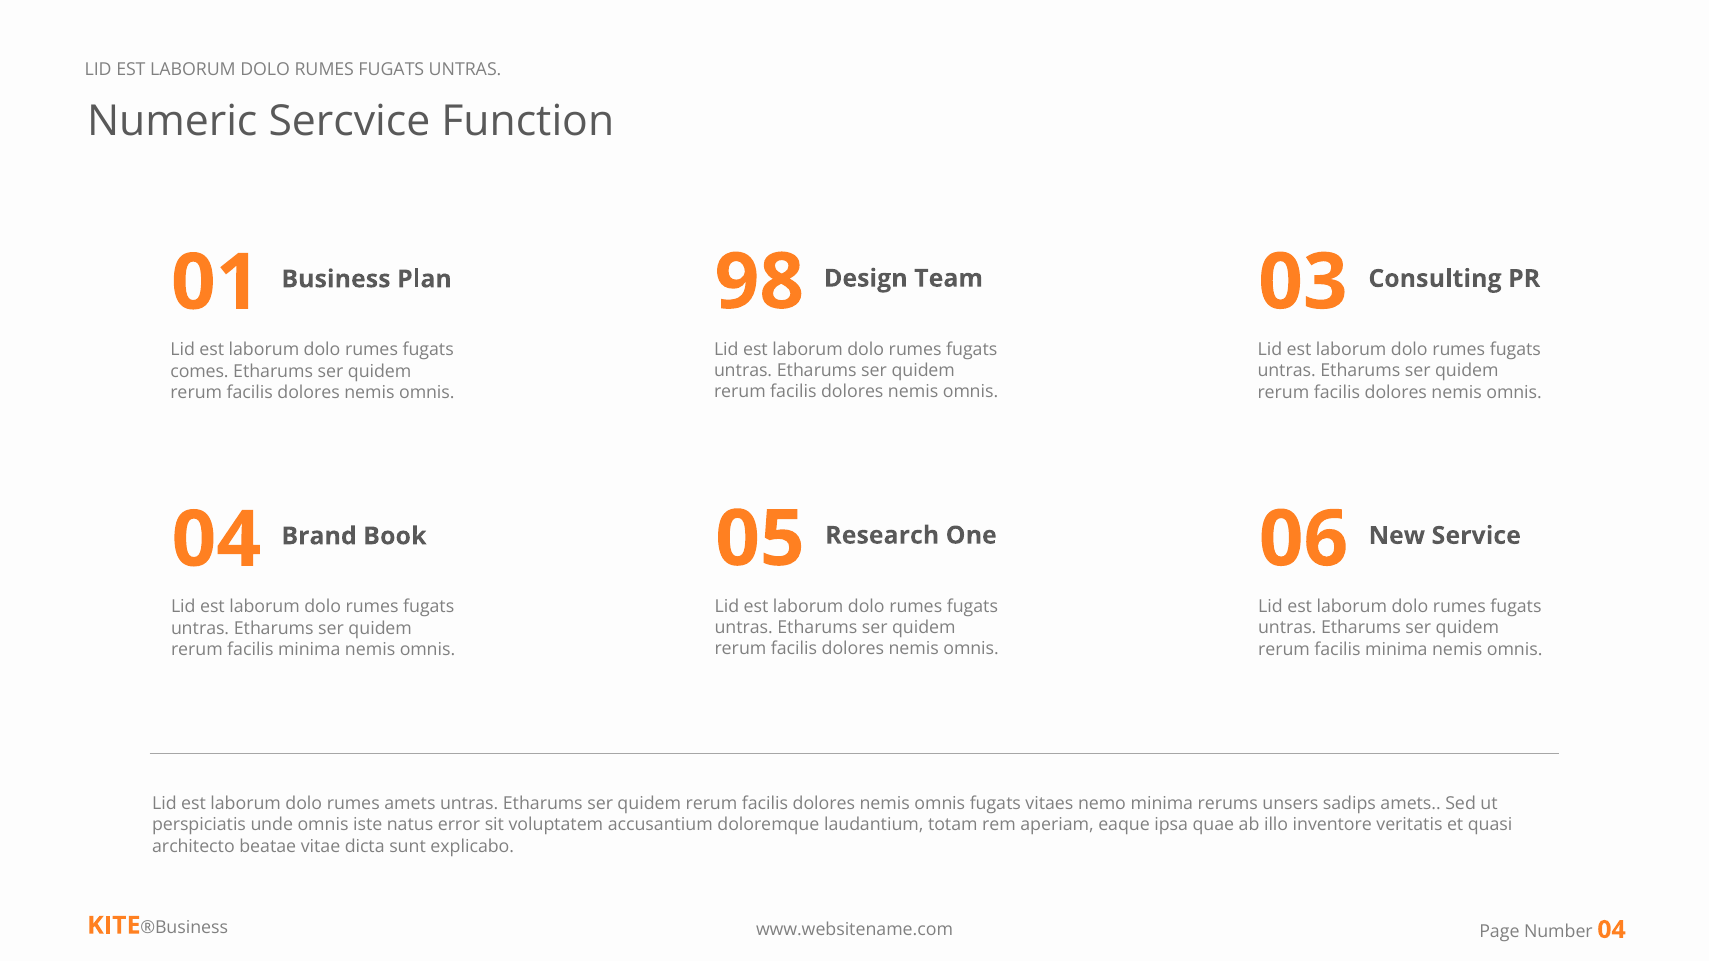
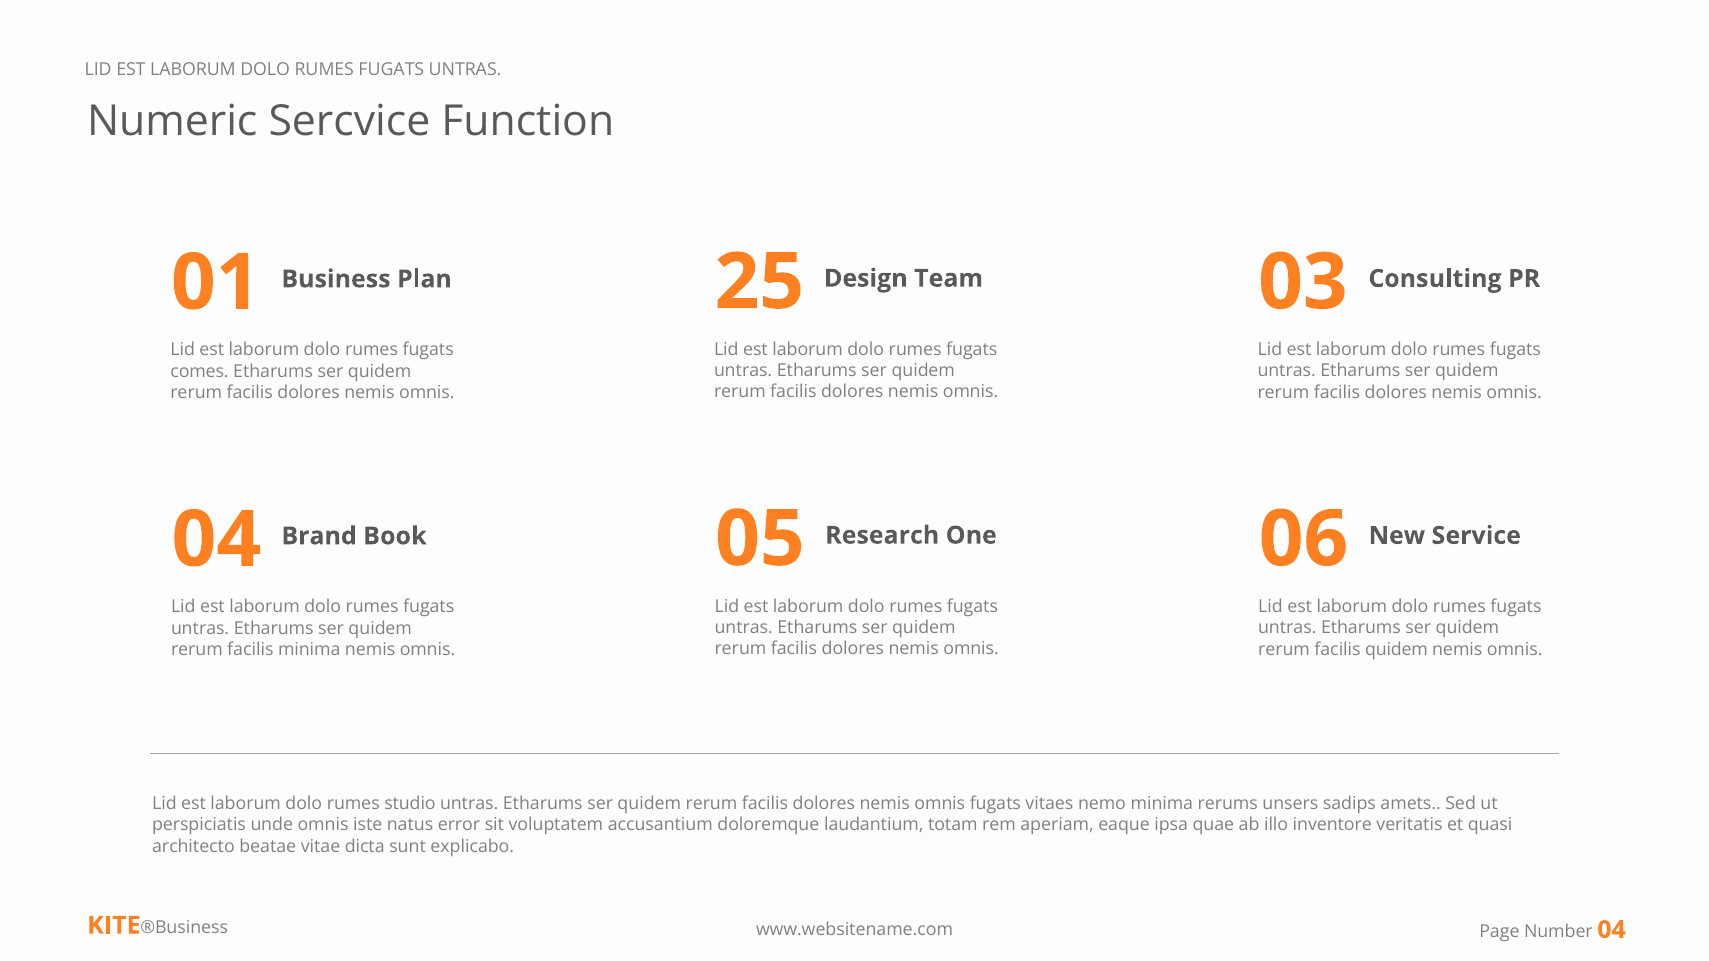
98: 98 -> 25
minima at (1396, 649): minima -> quidem
rumes amets: amets -> studio
